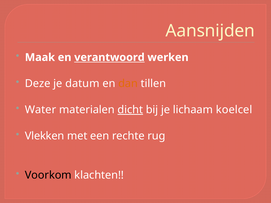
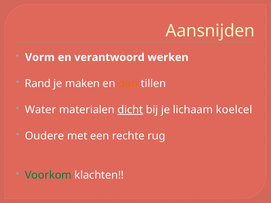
Maak: Maak -> Vorm
verantwoord underline: present -> none
Deze: Deze -> Rand
datum: datum -> maken
Vlekken: Vlekken -> Oudere
Voorkom colour: black -> green
